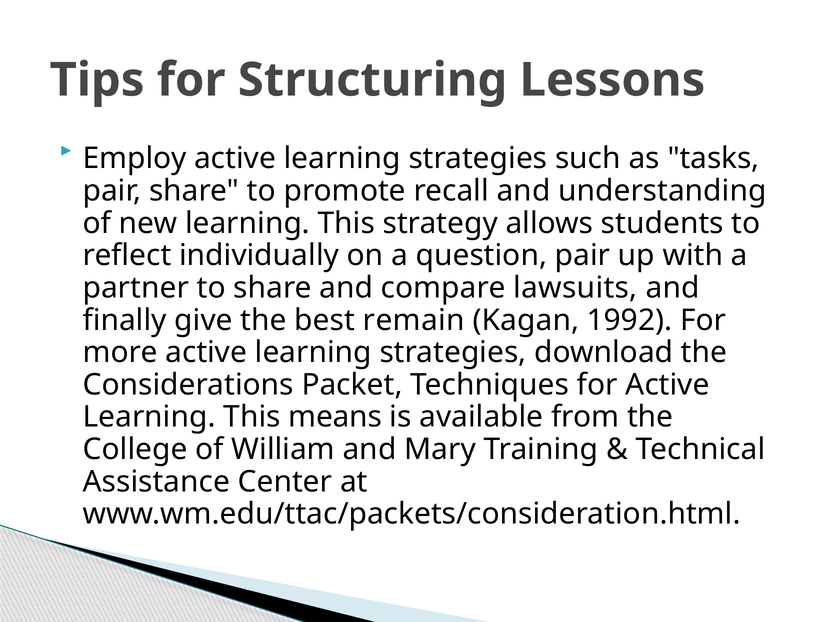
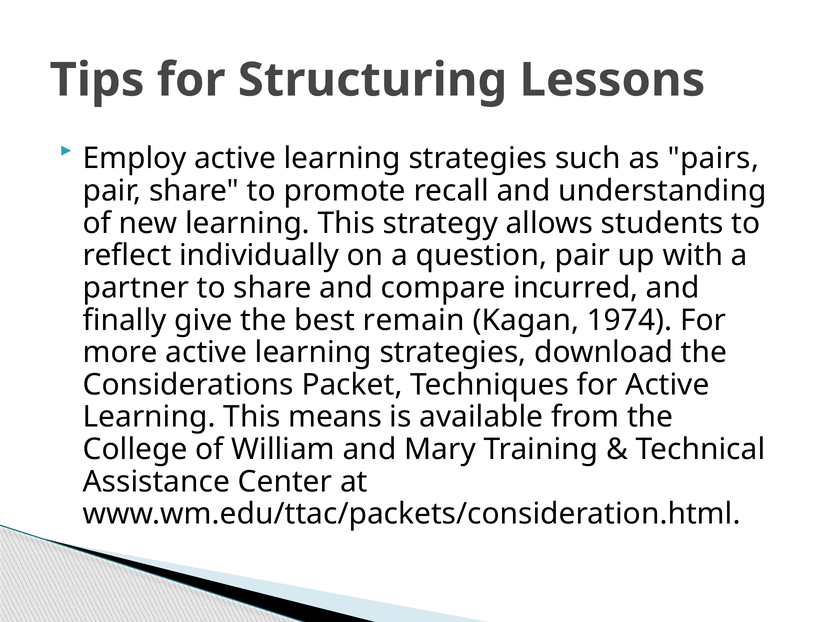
tasks: tasks -> pairs
lawsuits: lawsuits -> incurred
1992: 1992 -> 1974
